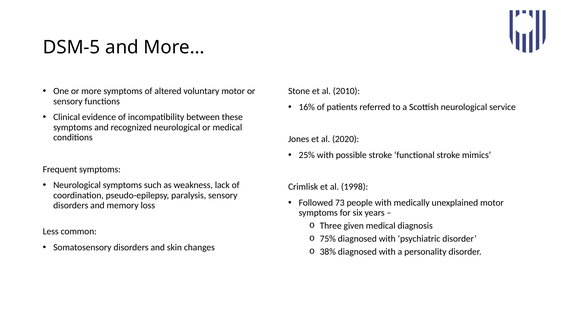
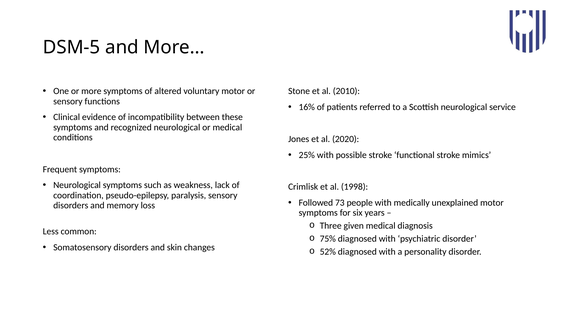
38%: 38% -> 52%
